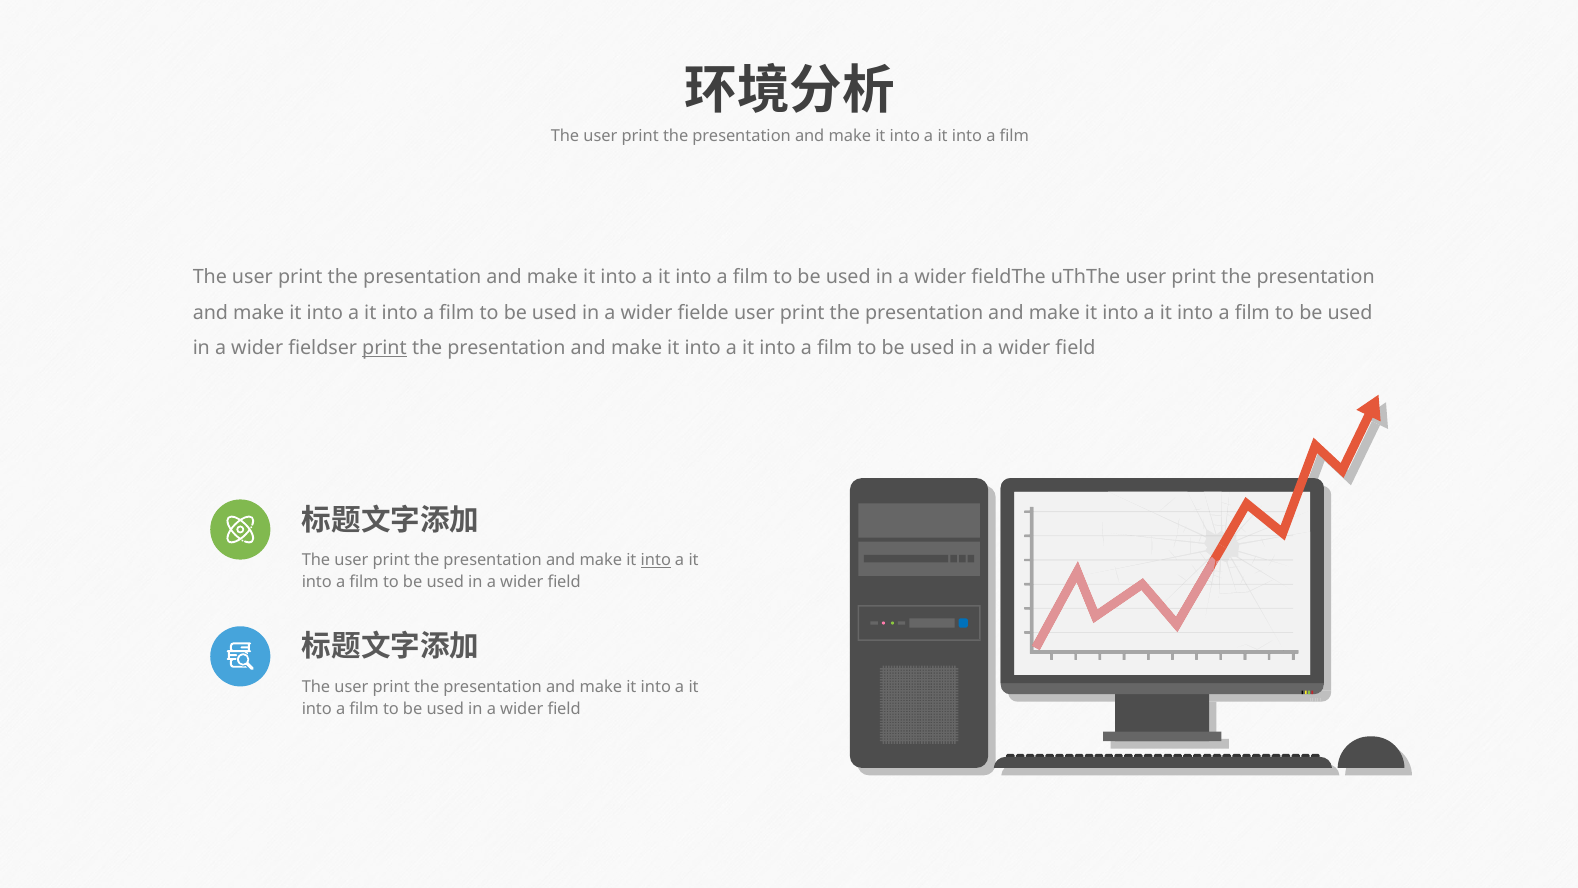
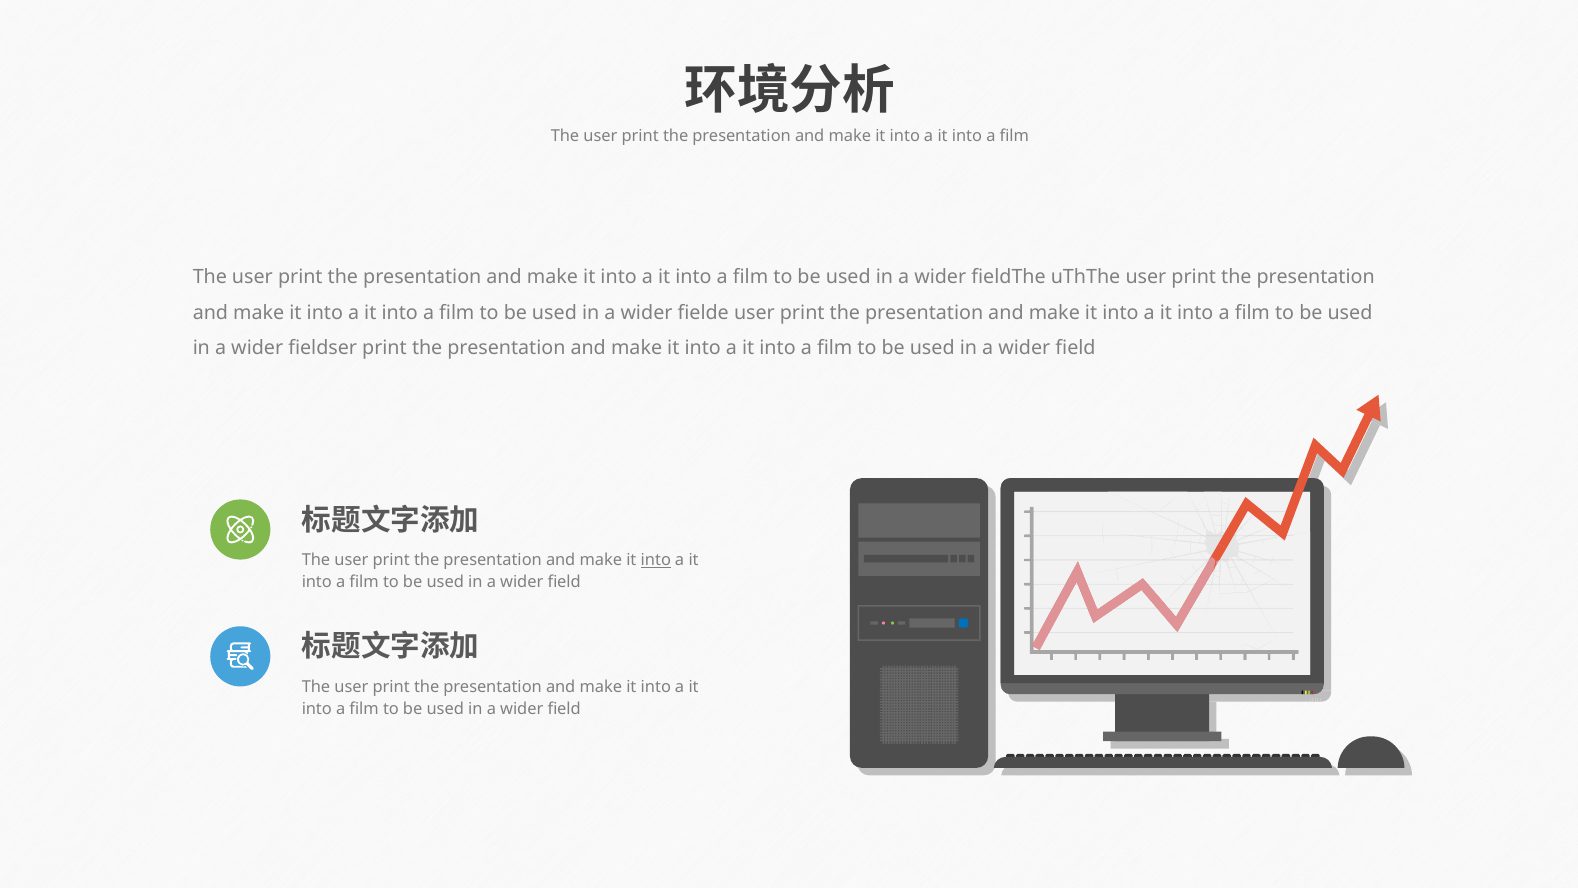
print at (384, 348) underline: present -> none
